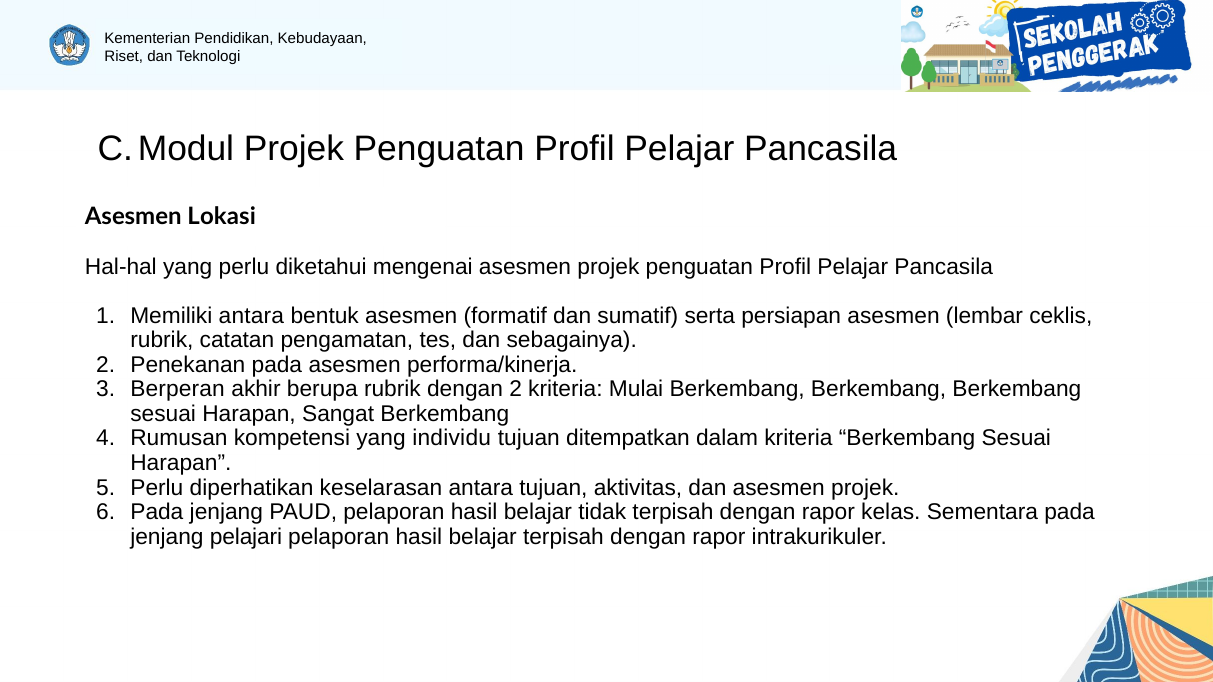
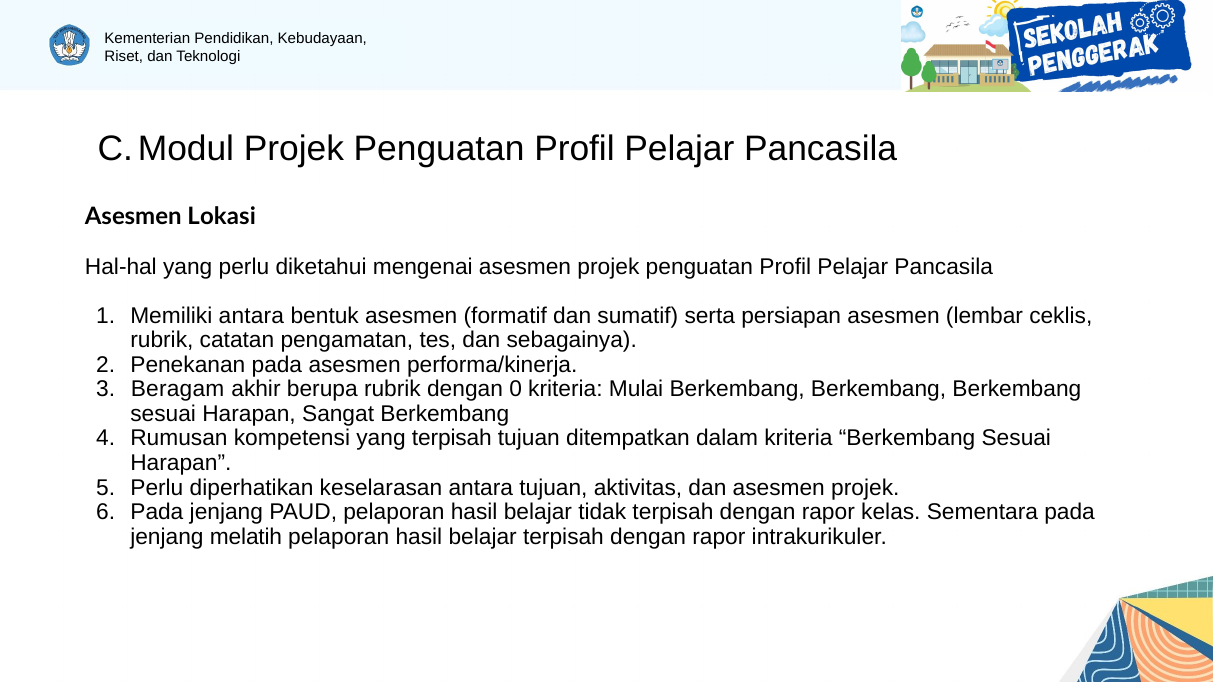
Berperan: Berperan -> Beragam
dengan 2: 2 -> 0
yang individu: individu -> terpisah
pelajari: pelajari -> melatih
